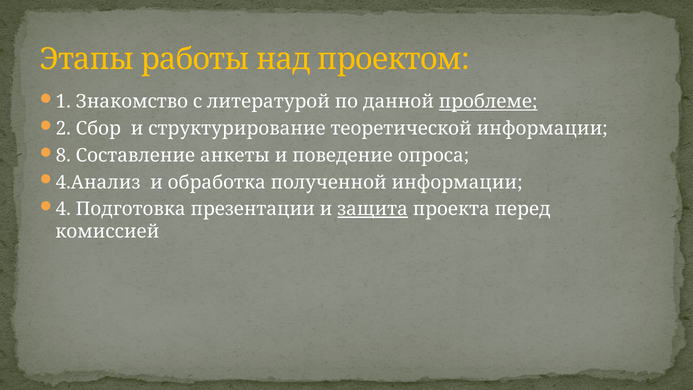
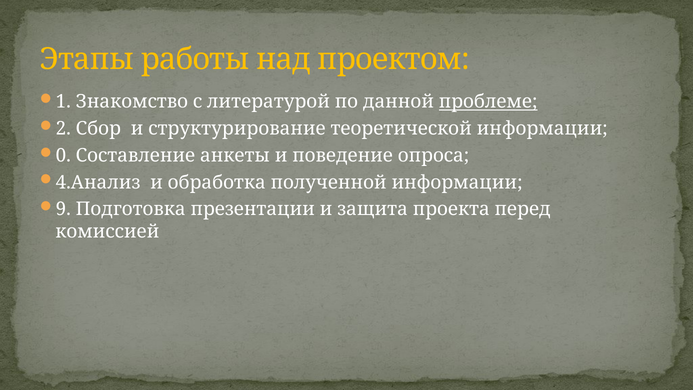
8: 8 -> 0
4: 4 -> 9
защита underline: present -> none
